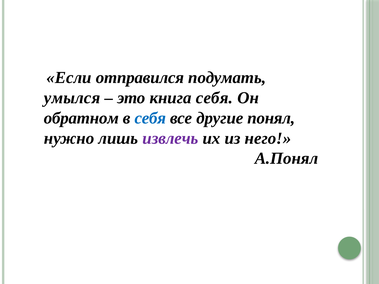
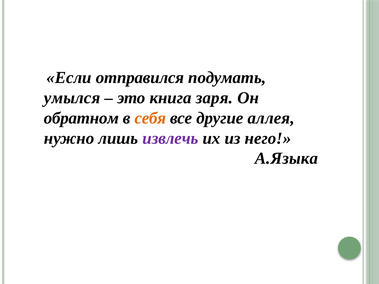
книга себя: себя -> заря
себя at (150, 118) colour: blue -> orange
понял: понял -> аллея
А.Понял: А.Понял -> А.Языка
